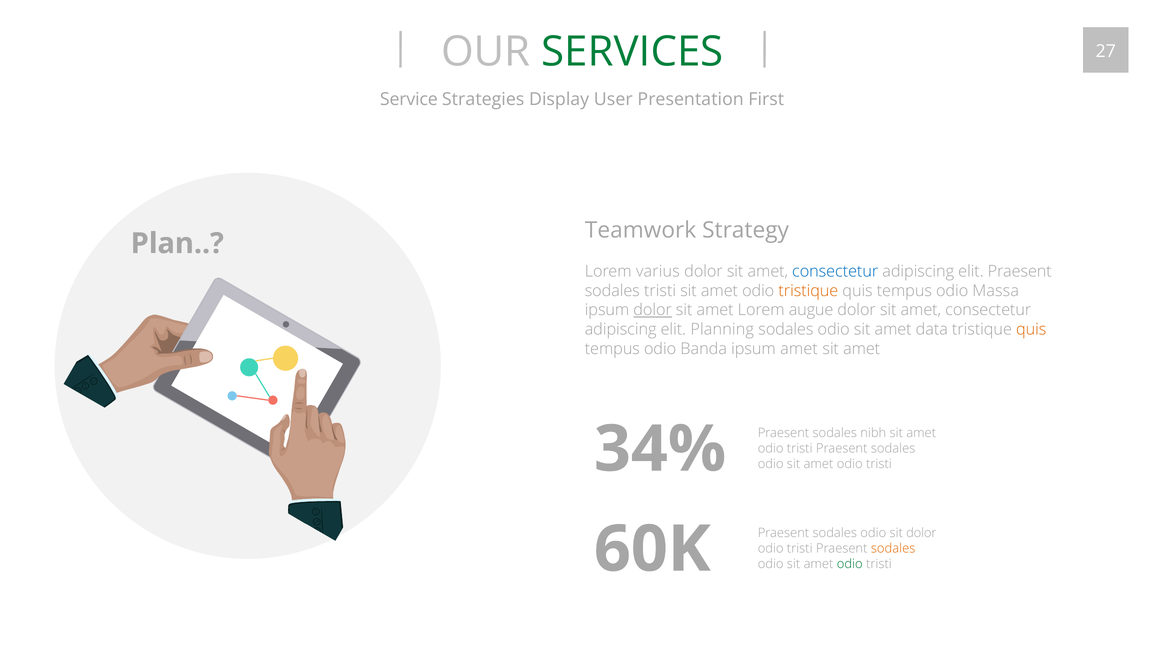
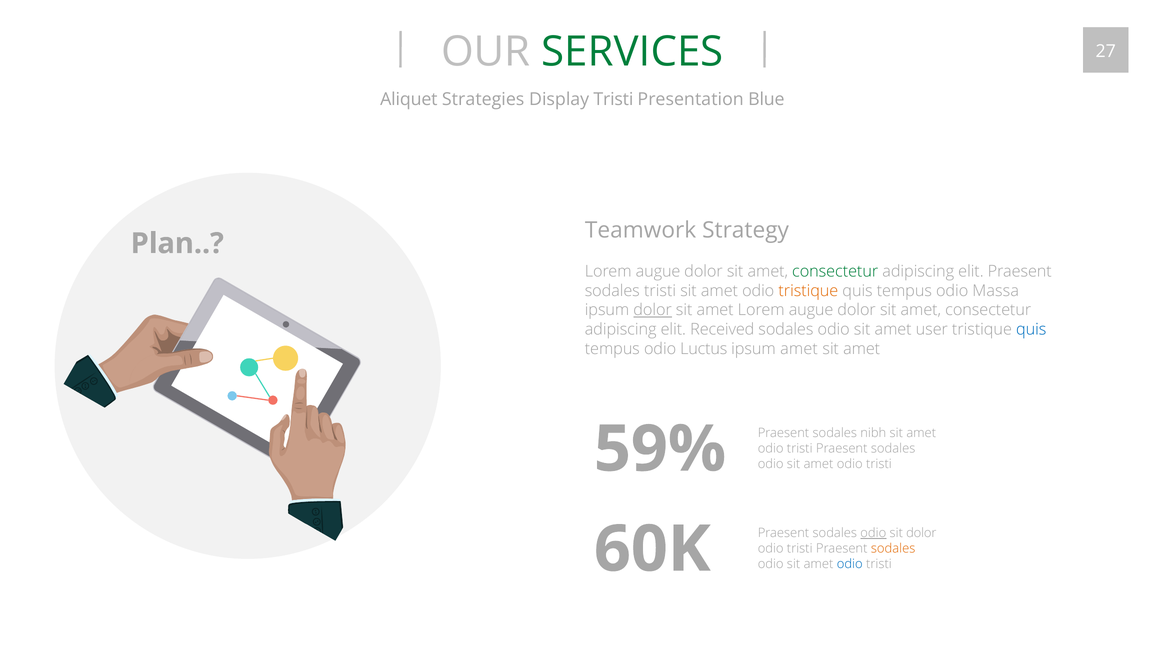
Service: Service -> Aliquet
Display User: User -> Tristi
First: First -> Blue
varius at (658, 271): varius -> augue
consectetur at (835, 271) colour: blue -> green
Planning: Planning -> Received
data: data -> user
quis at (1031, 330) colour: orange -> blue
Banda: Banda -> Luctus
34%: 34% -> 59%
odio at (873, 533) underline: none -> present
odio at (850, 564) colour: green -> blue
